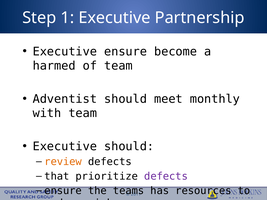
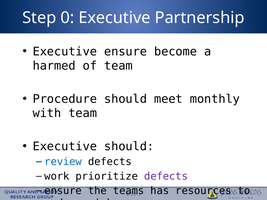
1: 1 -> 0
Adventist: Adventist -> Procedure
review colour: orange -> blue
that: that -> work
